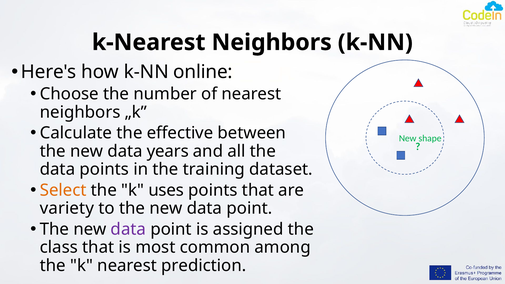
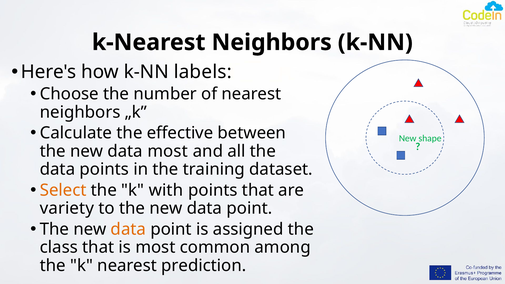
online: online -> labels
data years: years -> most
uses: uses -> with
data at (128, 229) colour: purple -> orange
